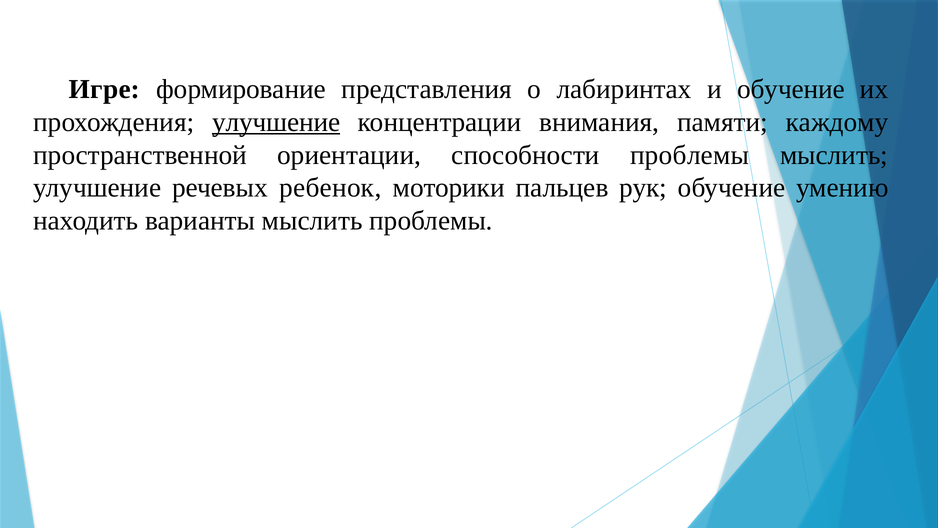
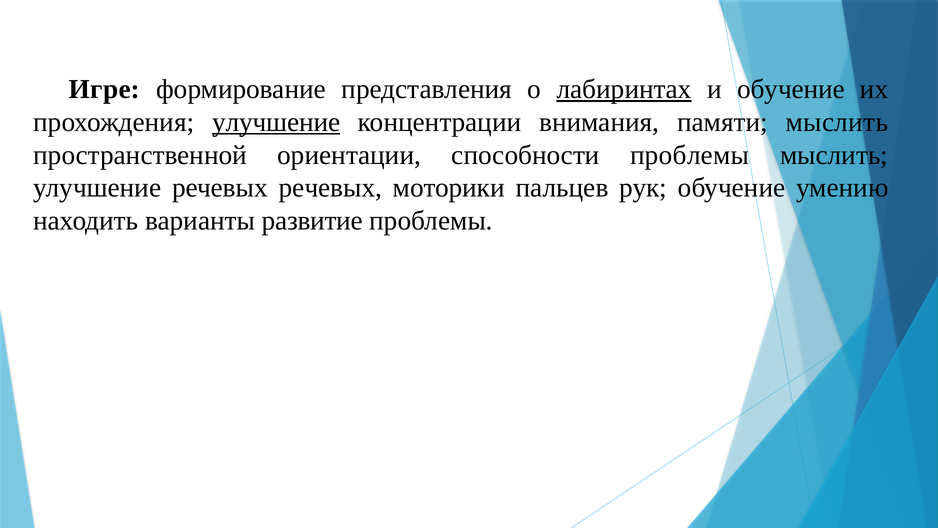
лабиринтах underline: none -> present
памяти каждому: каждому -> мыслить
речевых ребенок: ребенок -> речевых
варианты мыслить: мыслить -> развитие
